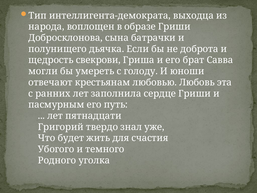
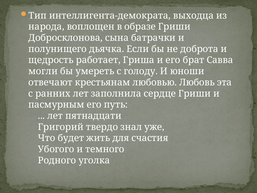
свекрови: свекрови -> работает
